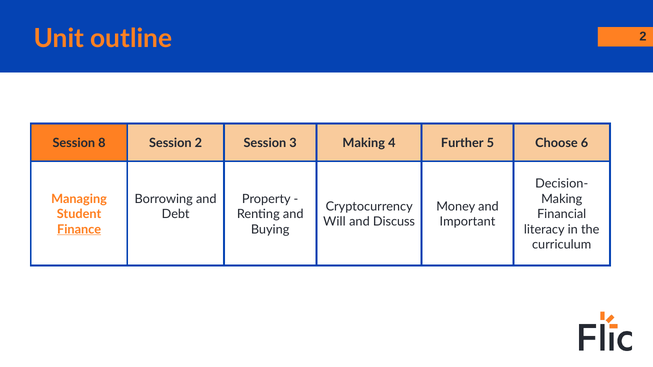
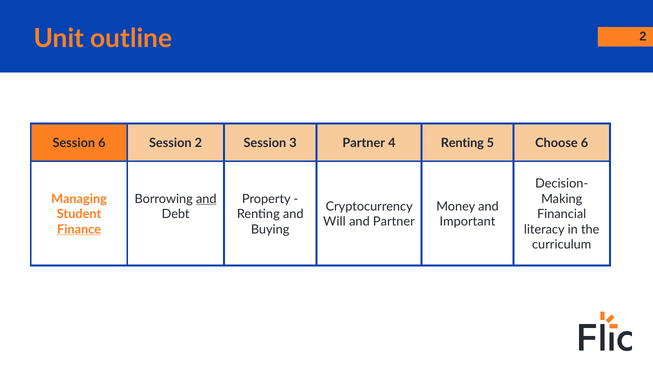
Session 8: 8 -> 6
3 Making: Making -> Partner
4 Further: Further -> Renting
and at (206, 199) underline: none -> present
and Discuss: Discuss -> Partner
